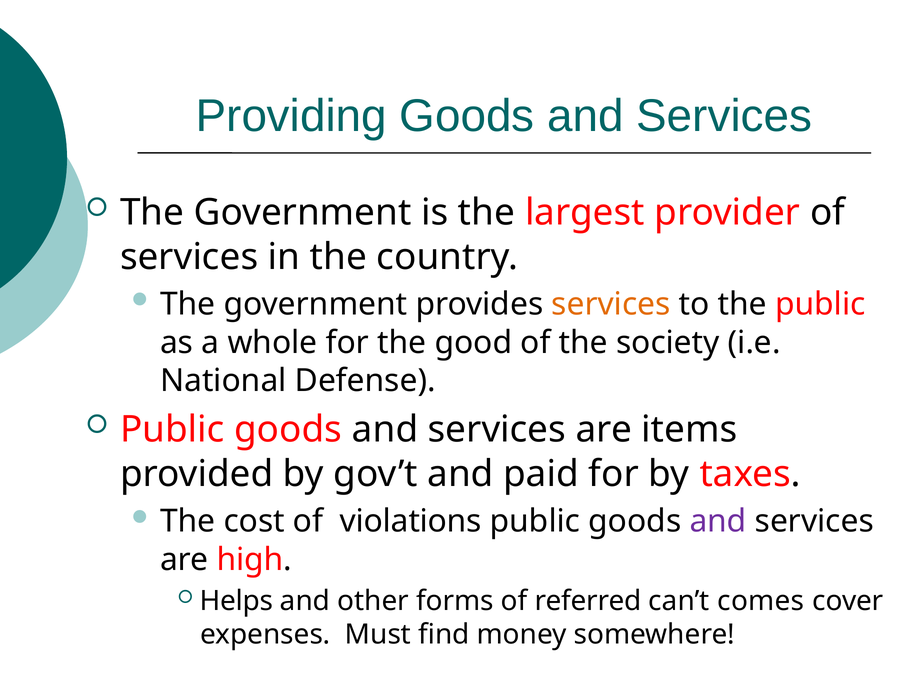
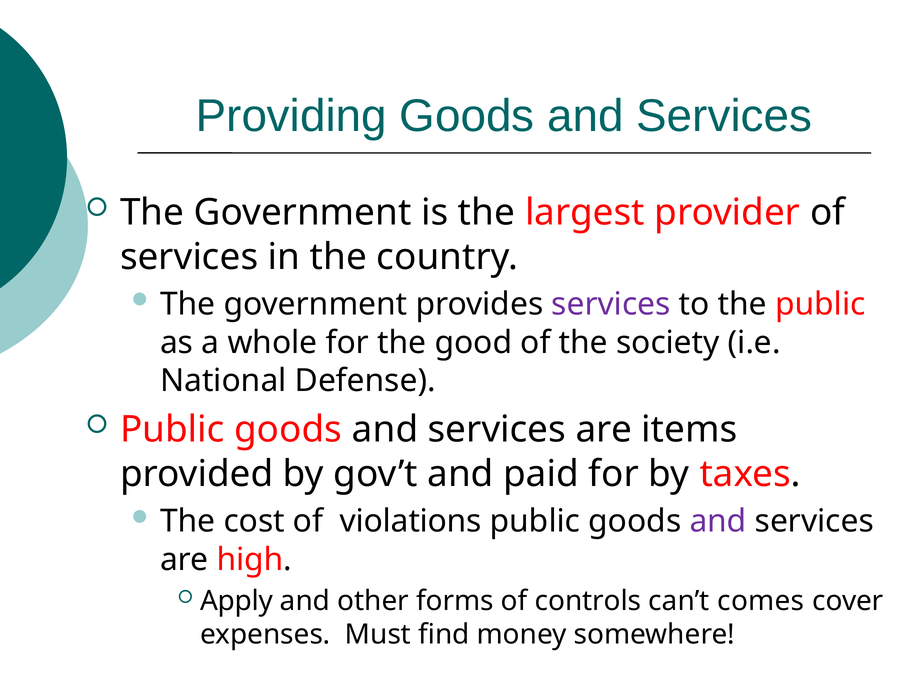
services at (611, 304) colour: orange -> purple
Helps: Helps -> Apply
referred: referred -> controls
